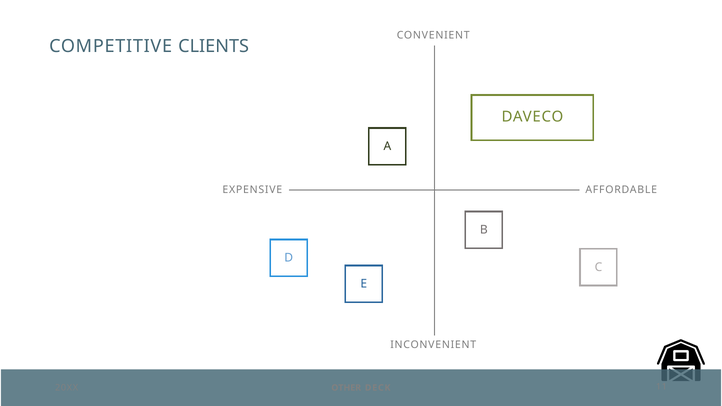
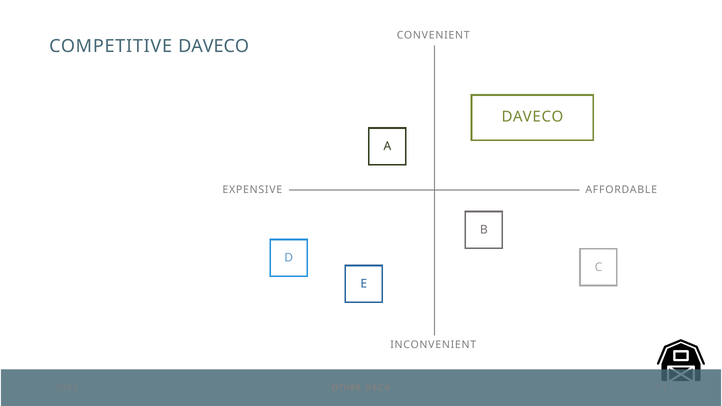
COMPETITIVE CLIENTS: CLIENTS -> DAVECO
